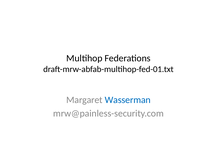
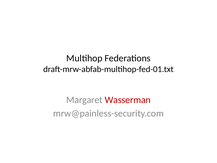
Wasserman colour: blue -> red
